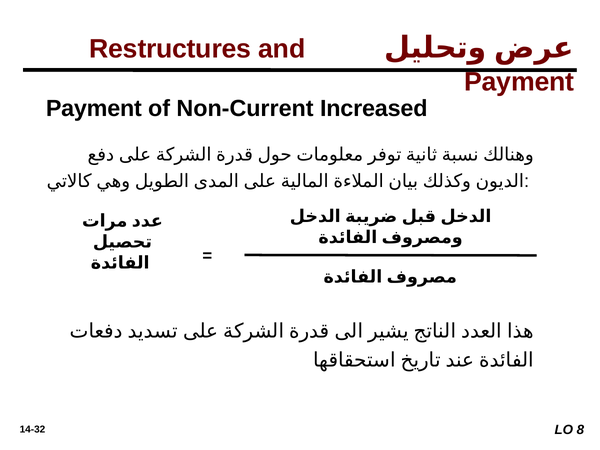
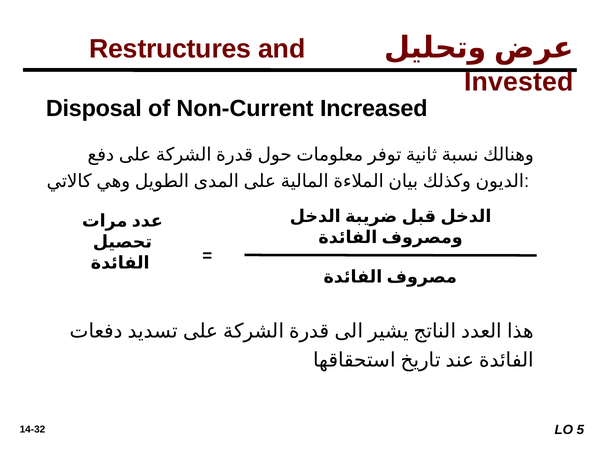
Payment at (519, 82): Payment -> Invested
Payment at (94, 109): Payment -> Disposal
8: 8 -> 5
